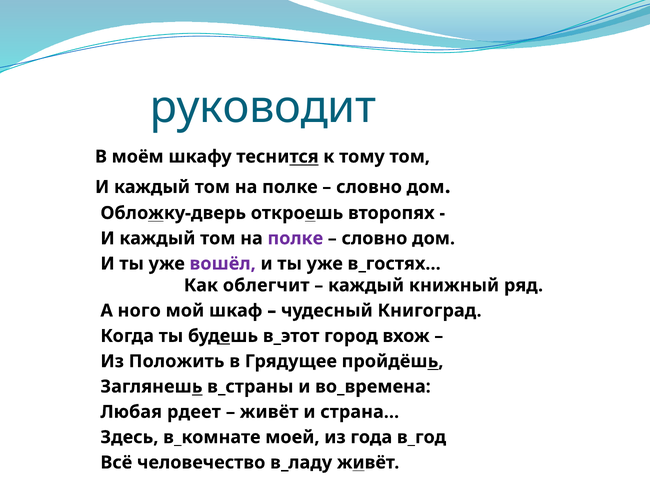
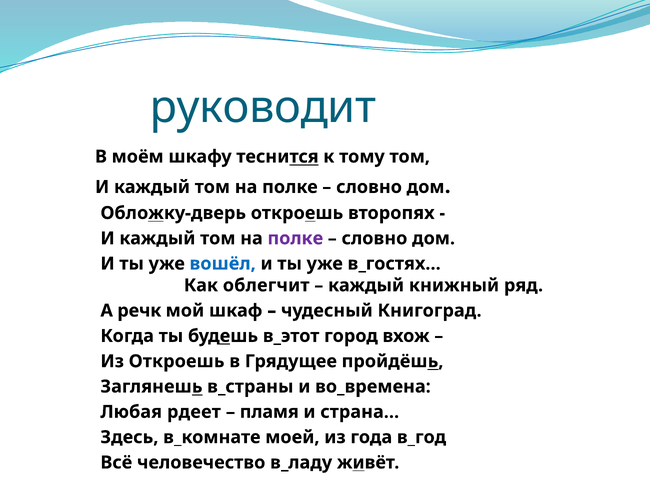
вошёл colour: purple -> blue
ного: ного -> речк
Из Положить: Положить -> Откроешь
живёт at (269, 411): живёт -> пламя
